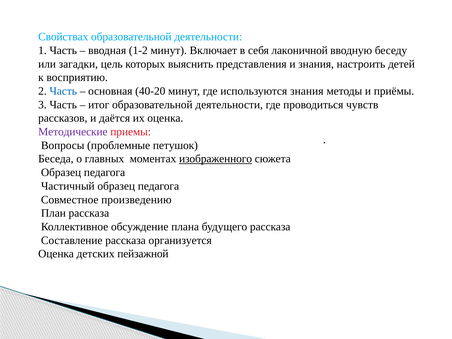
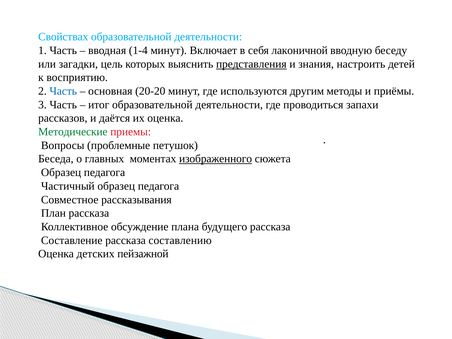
1-2: 1-2 -> 1-4
представления underline: none -> present
40-20: 40-20 -> 20-20
используются знания: знания -> другим
чувств: чувств -> запахи
Методические colour: purple -> green
произведению: произведению -> рассказывания
организуется: организуется -> составлению
